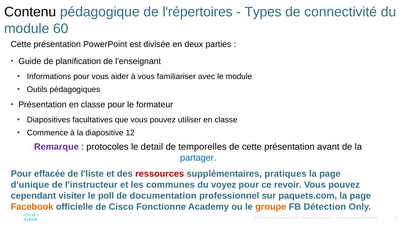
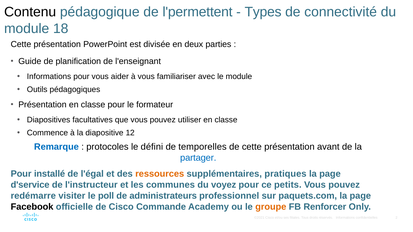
l'répertoires: l'répertoires -> l'permettent
60: 60 -> 18
Remarque colour: purple -> blue
detail: detail -> défini
effacée: effacée -> installé
l'liste: l'liste -> l'égal
ressources colour: red -> orange
d'unique: d'unique -> d'service
revoir: revoir -> petits
cependant: cependant -> redémarre
documentation: documentation -> administrateurs
Facebook colour: orange -> black
Fonctionne: Fonctionne -> Commande
Détection: Détection -> Renforcer
